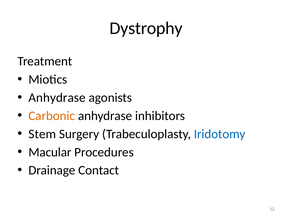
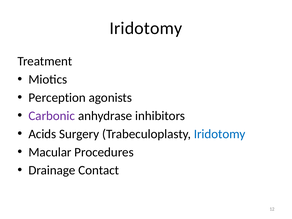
Dystrophy at (146, 28): Dystrophy -> Iridotomy
Anhydrase at (57, 98): Anhydrase -> Perception
Carbonic colour: orange -> purple
Stem: Stem -> Acids
